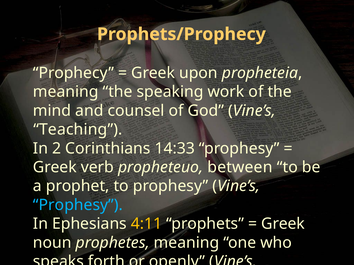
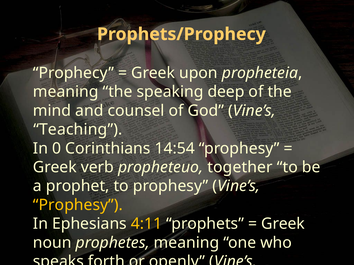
work: work -> deep
2: 2 -> 0
14:33: 14:33 -> 14:54
between: between -> together
Prophesy at (78, 205) colour: light blue -> yellow
